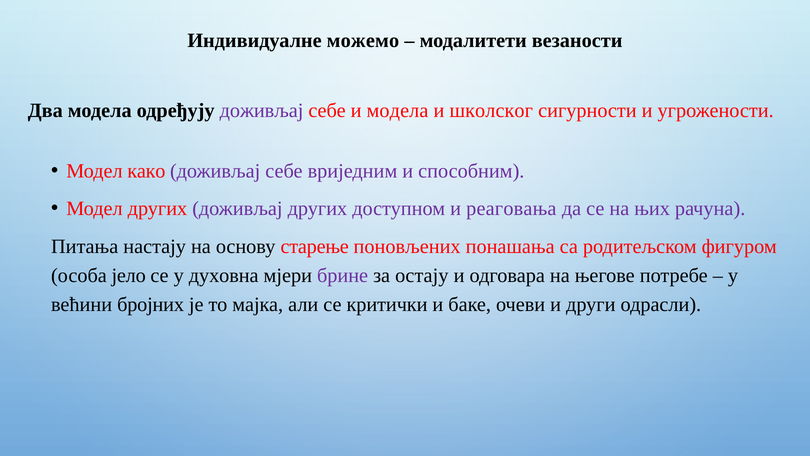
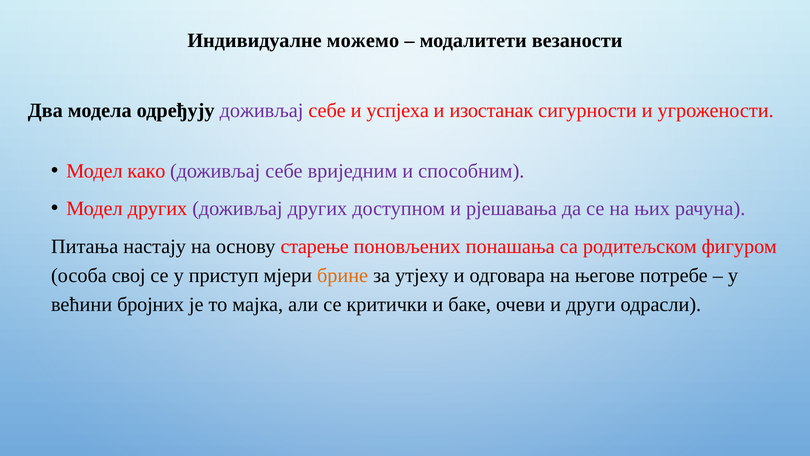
и модела: модела -> успјеха
школског: школског -> изостанак
реаговања: реаговања -> рјешавања
јело: јело -> свој
духовна: духовна -> приступ
брине colour: purple -> orange
остају: остају -> утјеху
